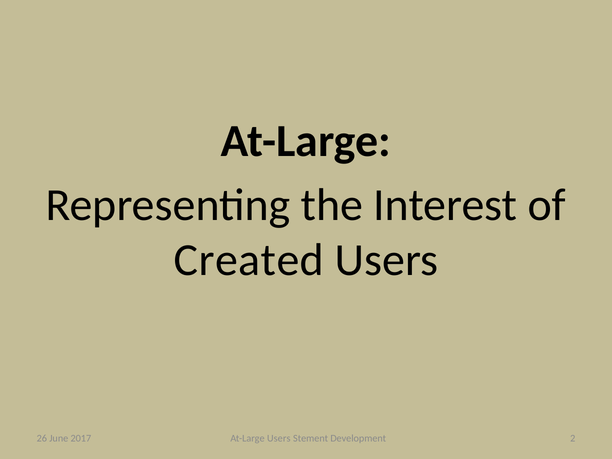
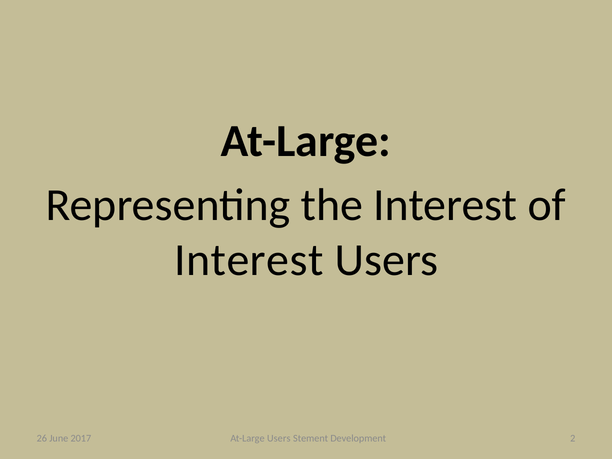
Created at (249, 260): Created -> Interest
